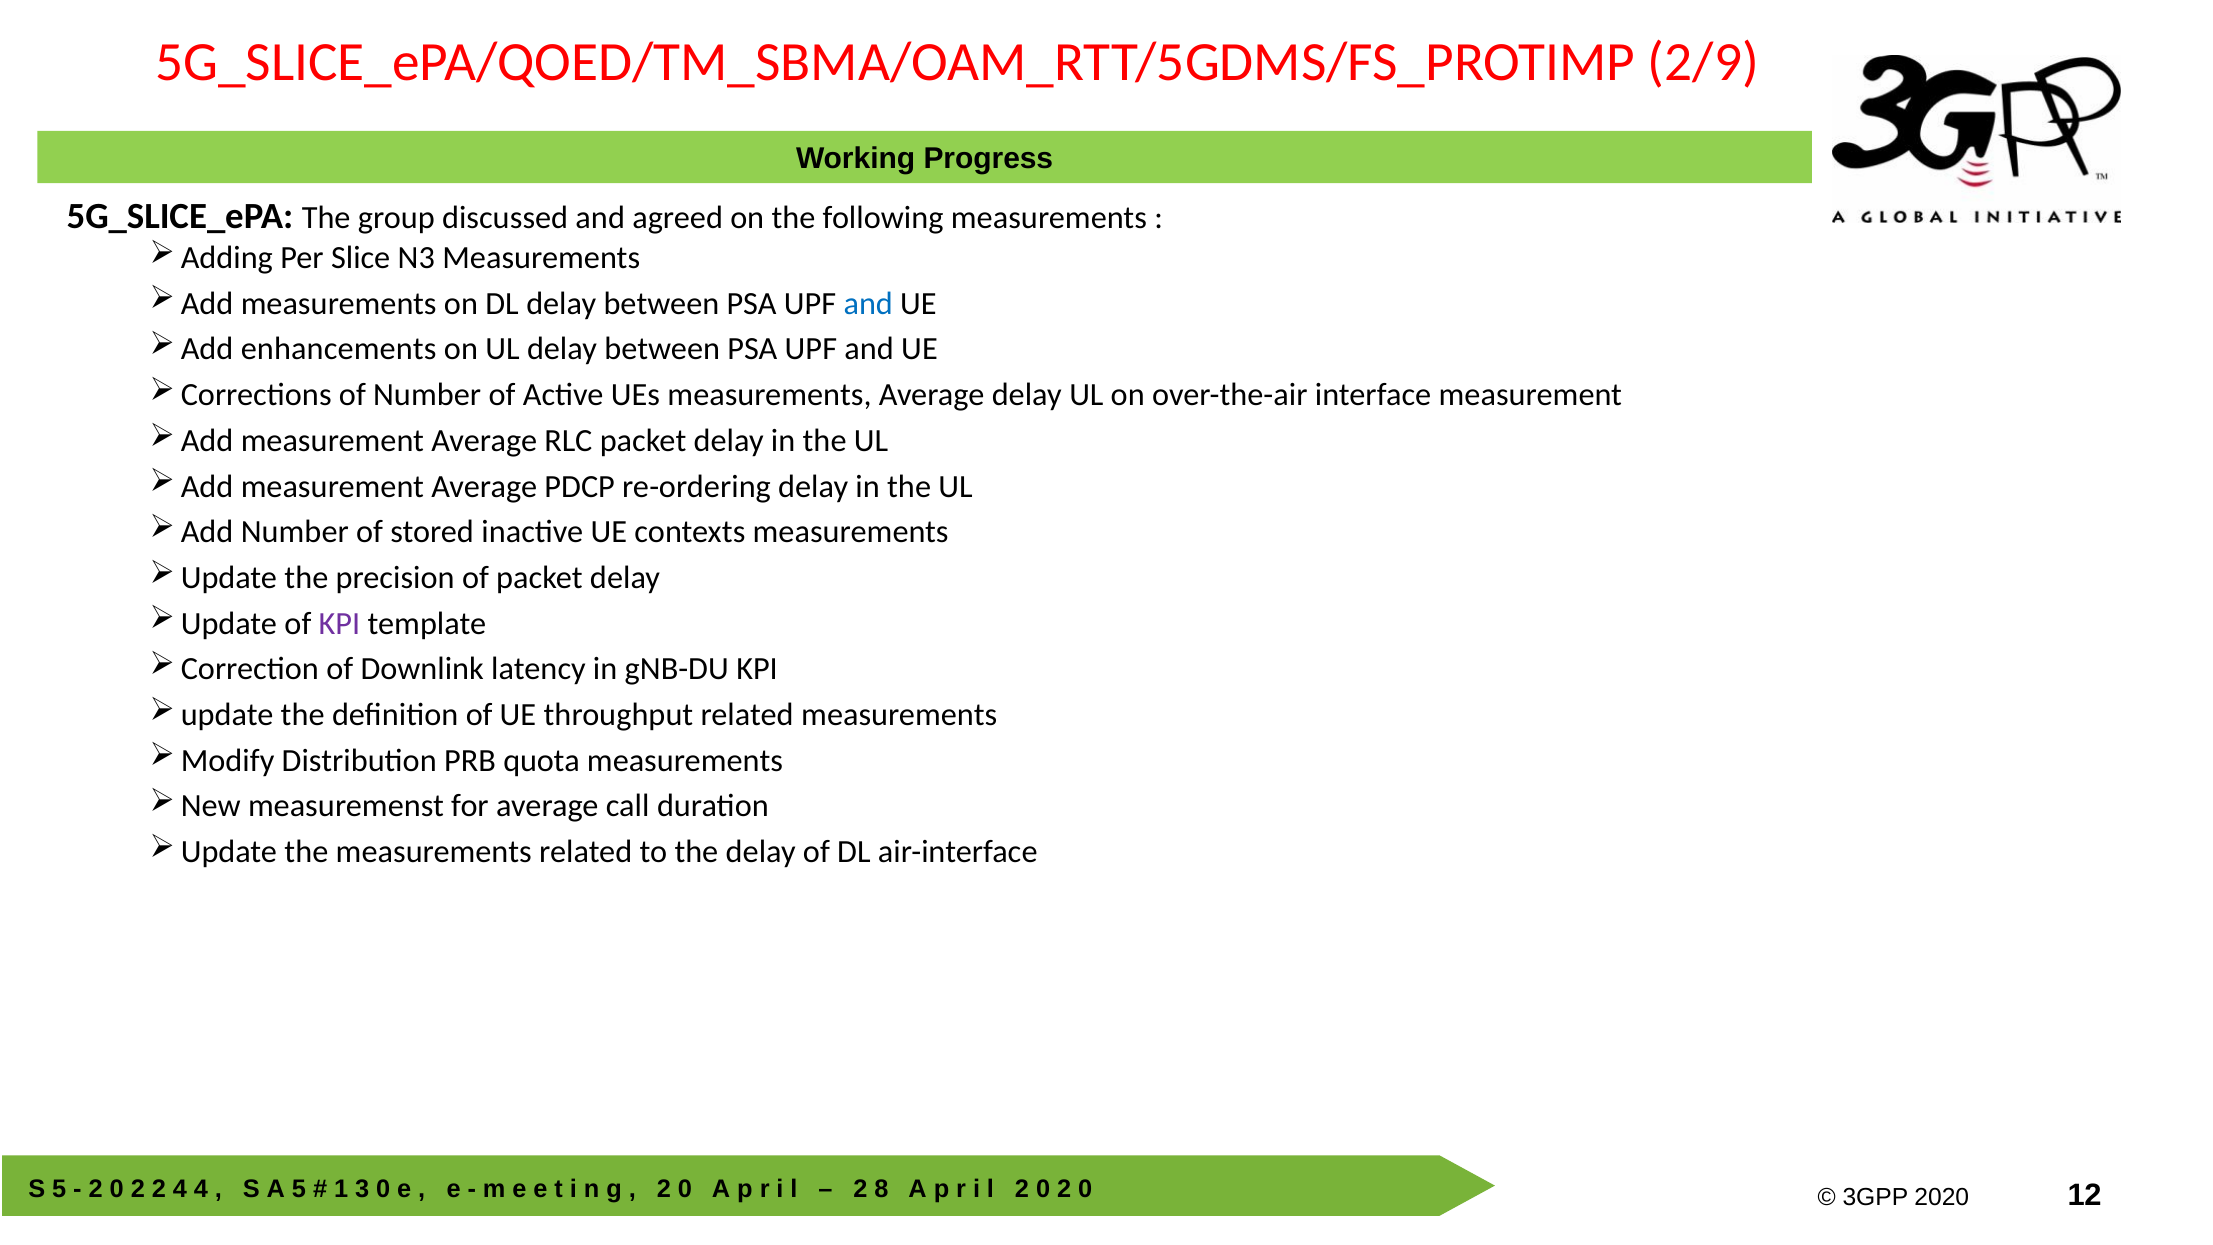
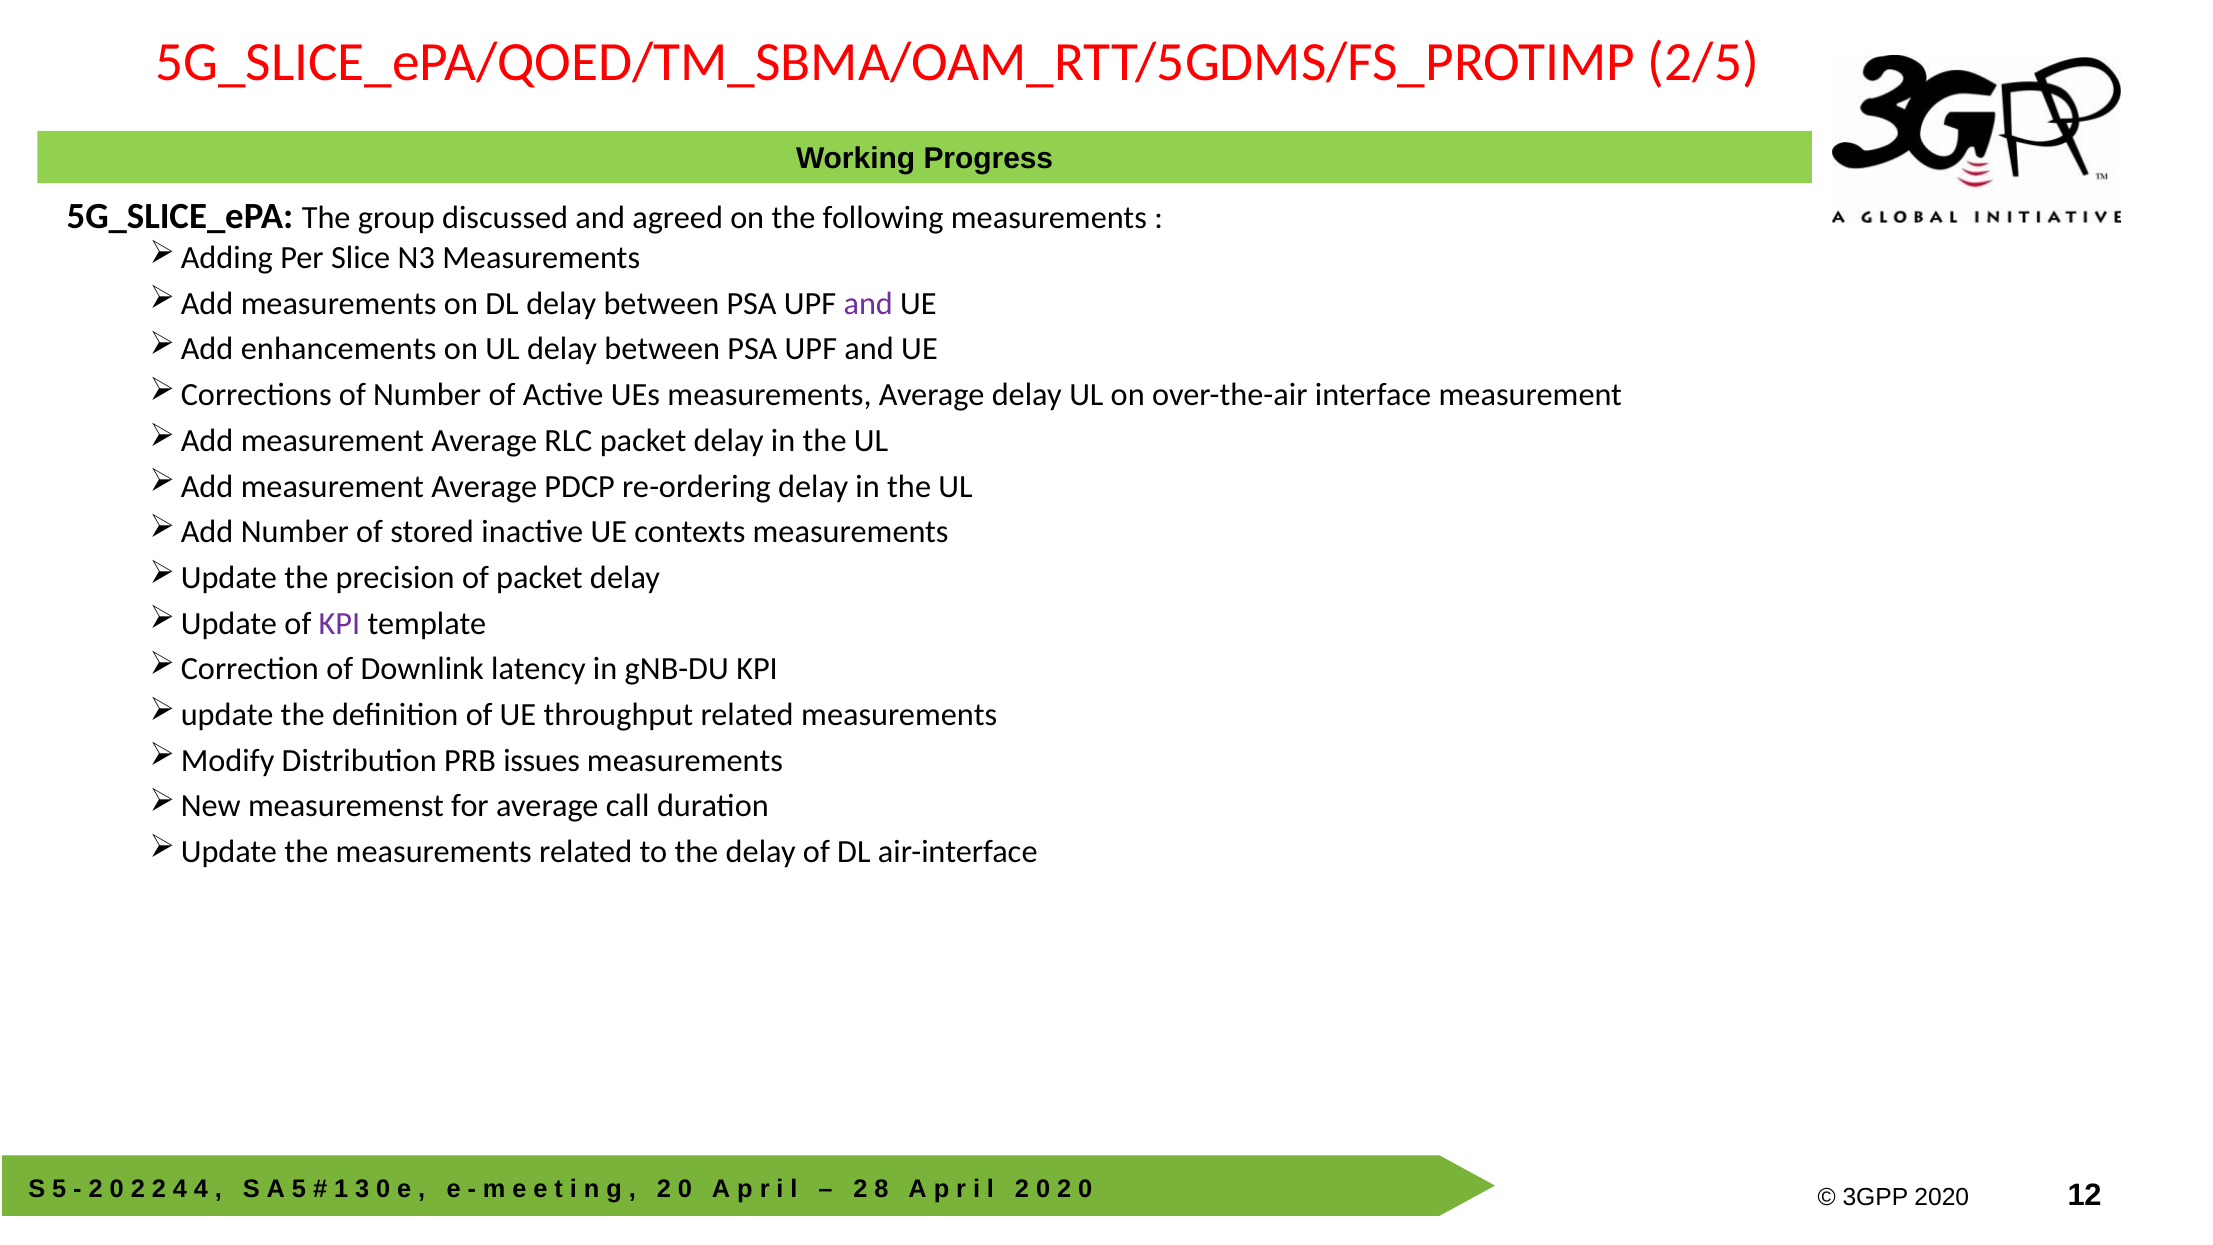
2/9: 2/9 -> 2/5
and at (868, 304) colour: blue -> purple
quota: quota -> issues
